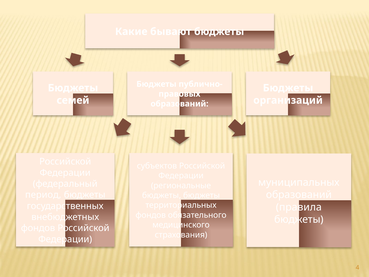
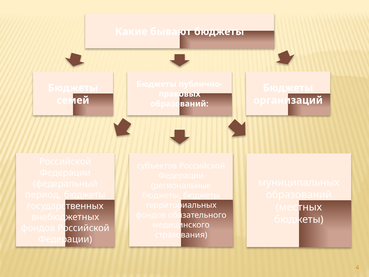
правила: правила -> местных
